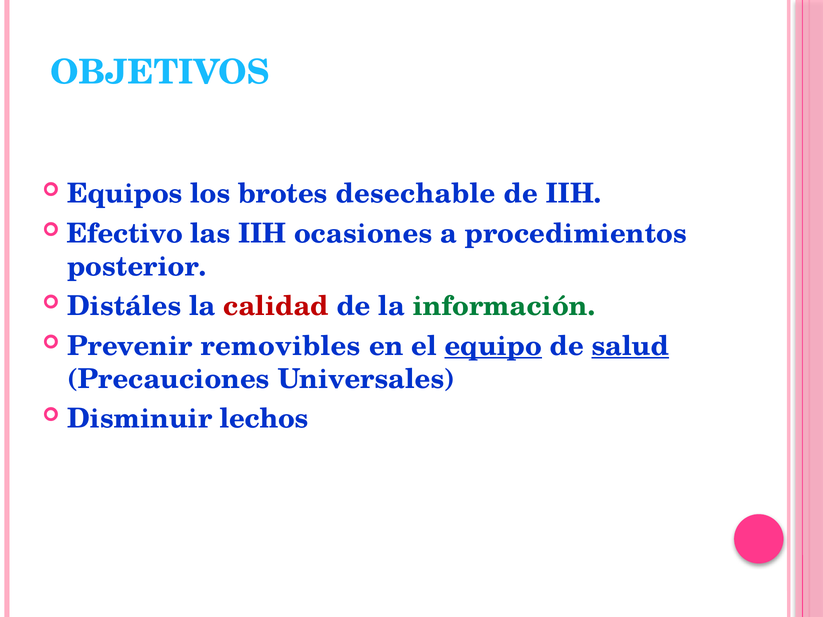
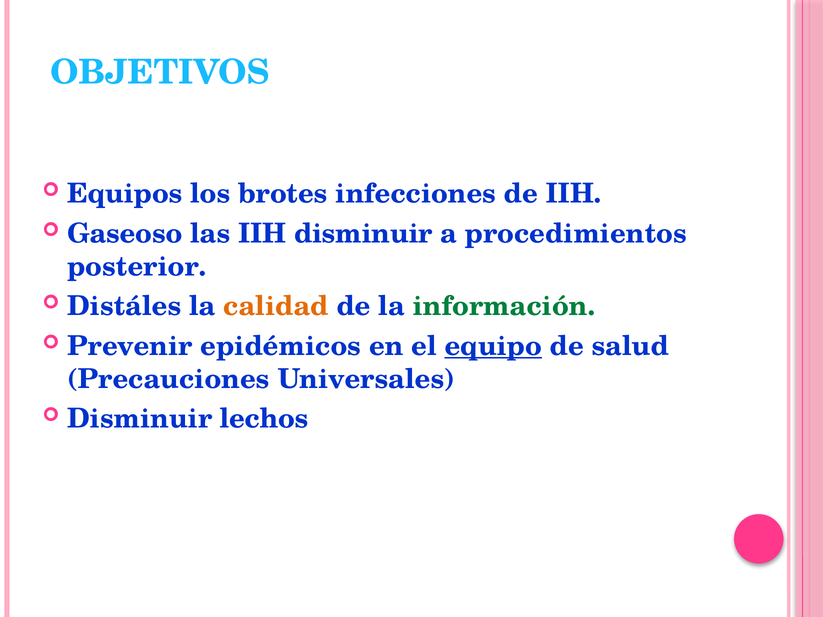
desechable: desechable -> infecciones
Efectivo: Efectivo -> Gaseoso
IIH ocasiones: ocasiones -> disminuir
calidad colour: red -> orange
removibles: removibles -> epidémicos
salud underline: present -> none
